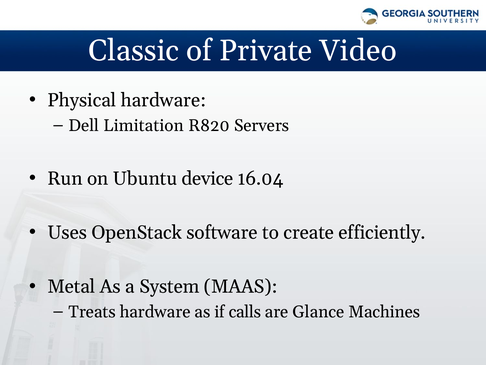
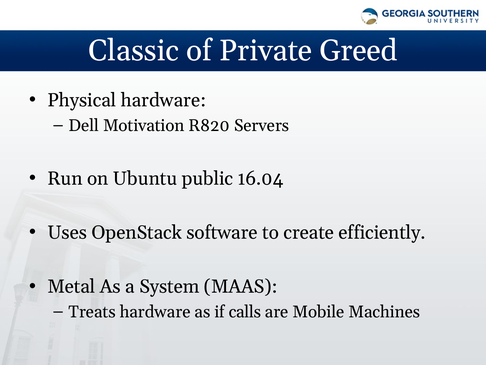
Video: Video -> Greed
Limitation: Limitation -> Motivation
device: device -> public
Glance: Glance -> Mobile
